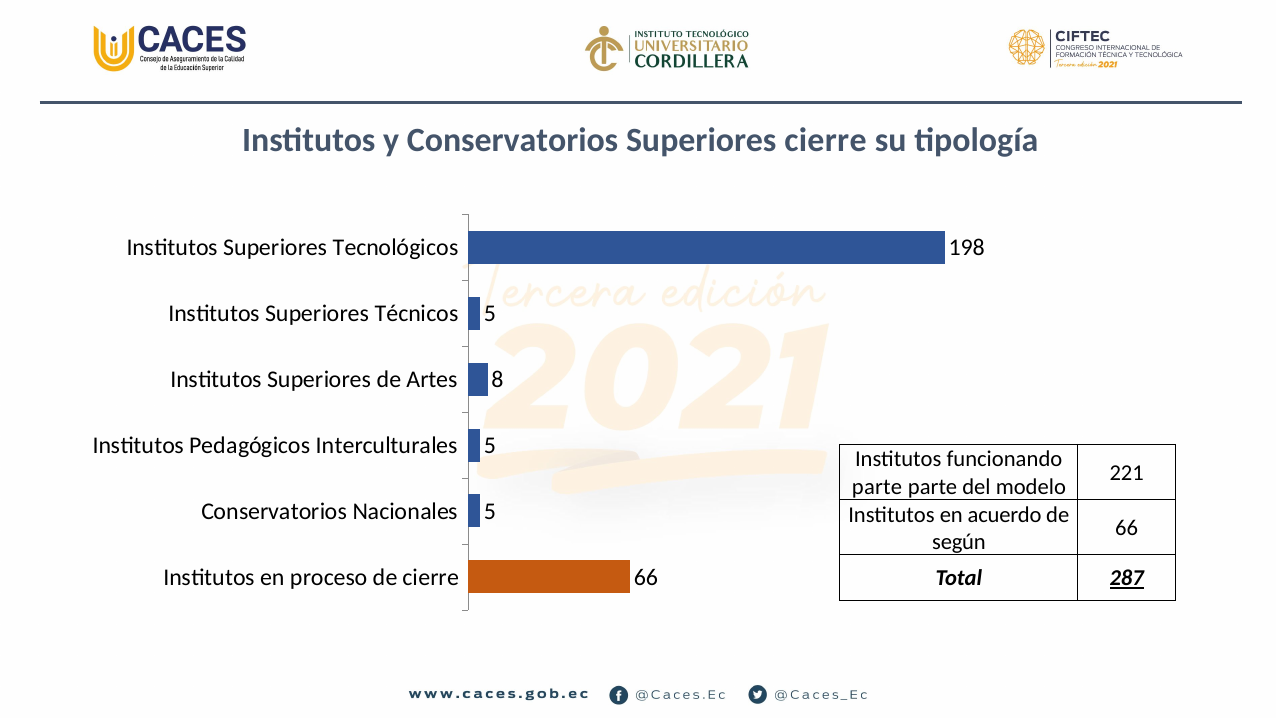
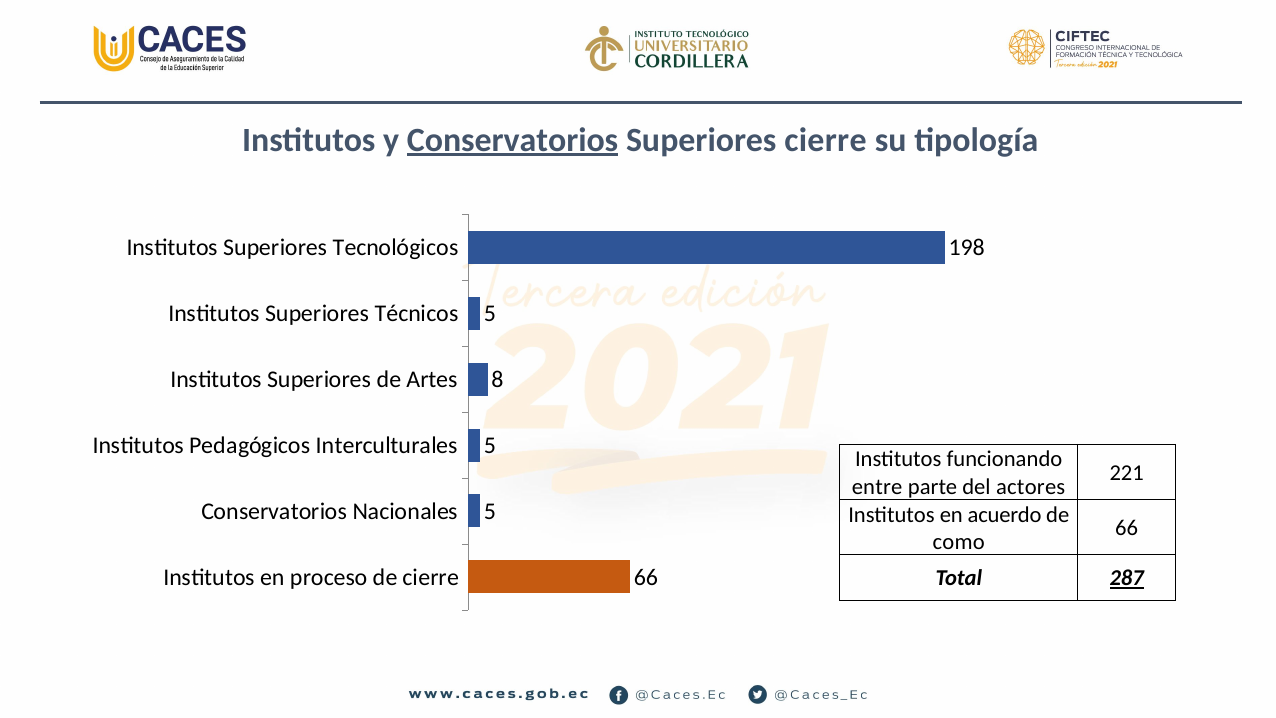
Conservatorios at (513, 140) underline: none -> present
parte at (877, 487): parte -> entre
modelo: modelo -> actores
según: según -> como
